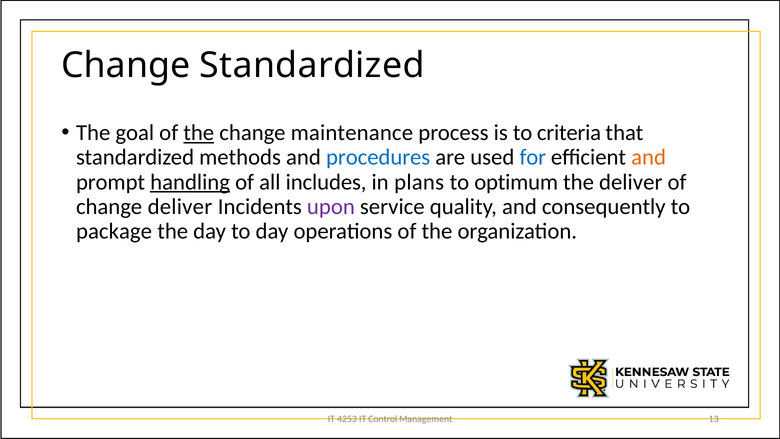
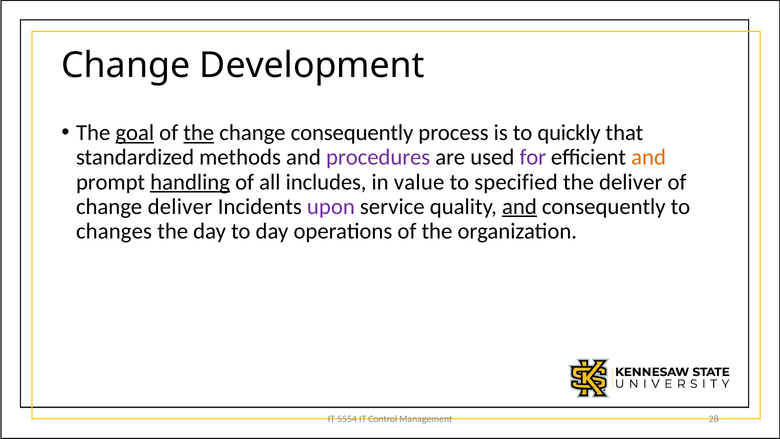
Change Standardized: Standardized -> Development
goal underline: none -> present
change maintenance: maintenance -> consequently
criteria: criteria -> quickly
procedures colour: blue -> purple
for colour: blue -> purple
plans: plans -> value
optimum: optimum -> specified
and at (519, 207) underline: none -> present
package: package -> changes
4253: 4253 -> 5554
13: 13 -> 28
